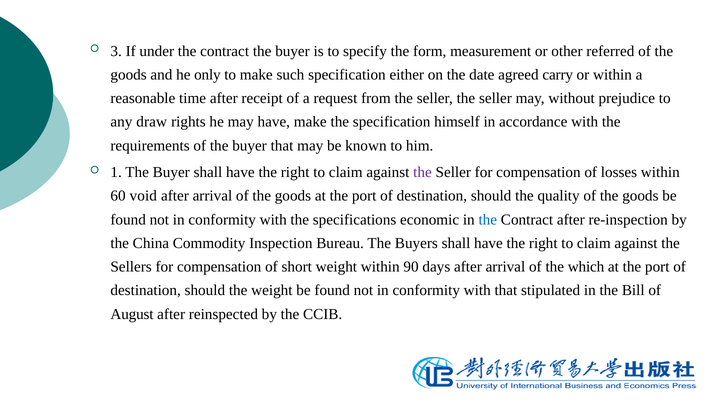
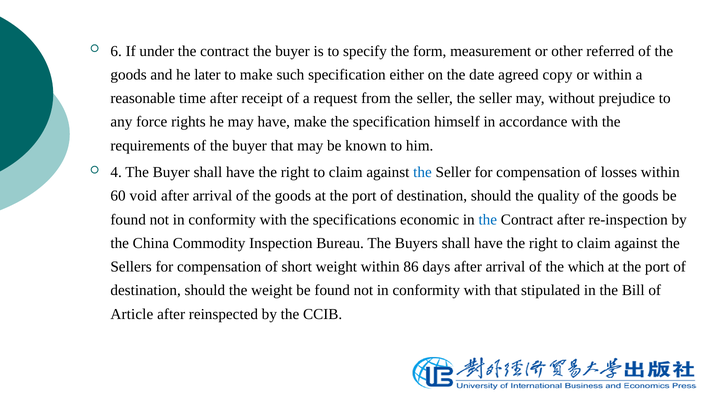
3: 3 -> 6
only: only -> later
carry: carry -> copy
draw: draw -> force
1: 1 -> 4
the at (422, 172) colour: purple -> blue
90: 90 -> 86
August: August -> Article
